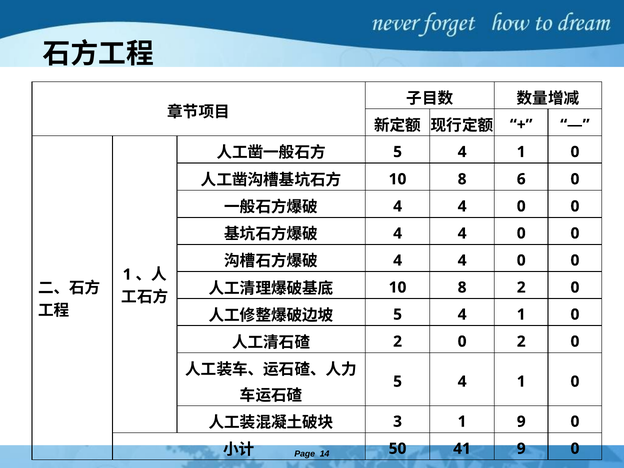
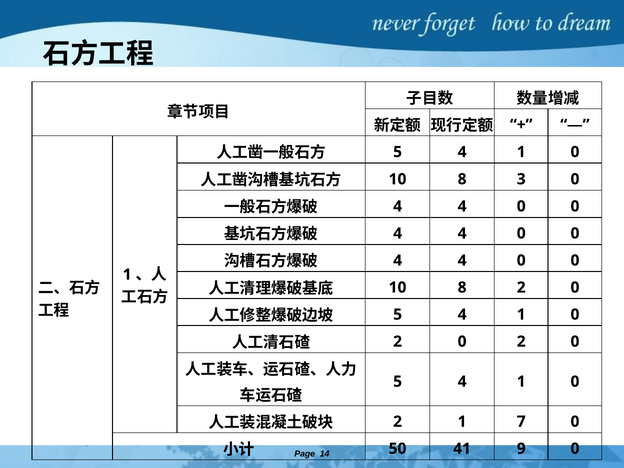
6: 6 -> 3
3 at (398, 422): 3 -> 2
1 9: 9 -> 7
